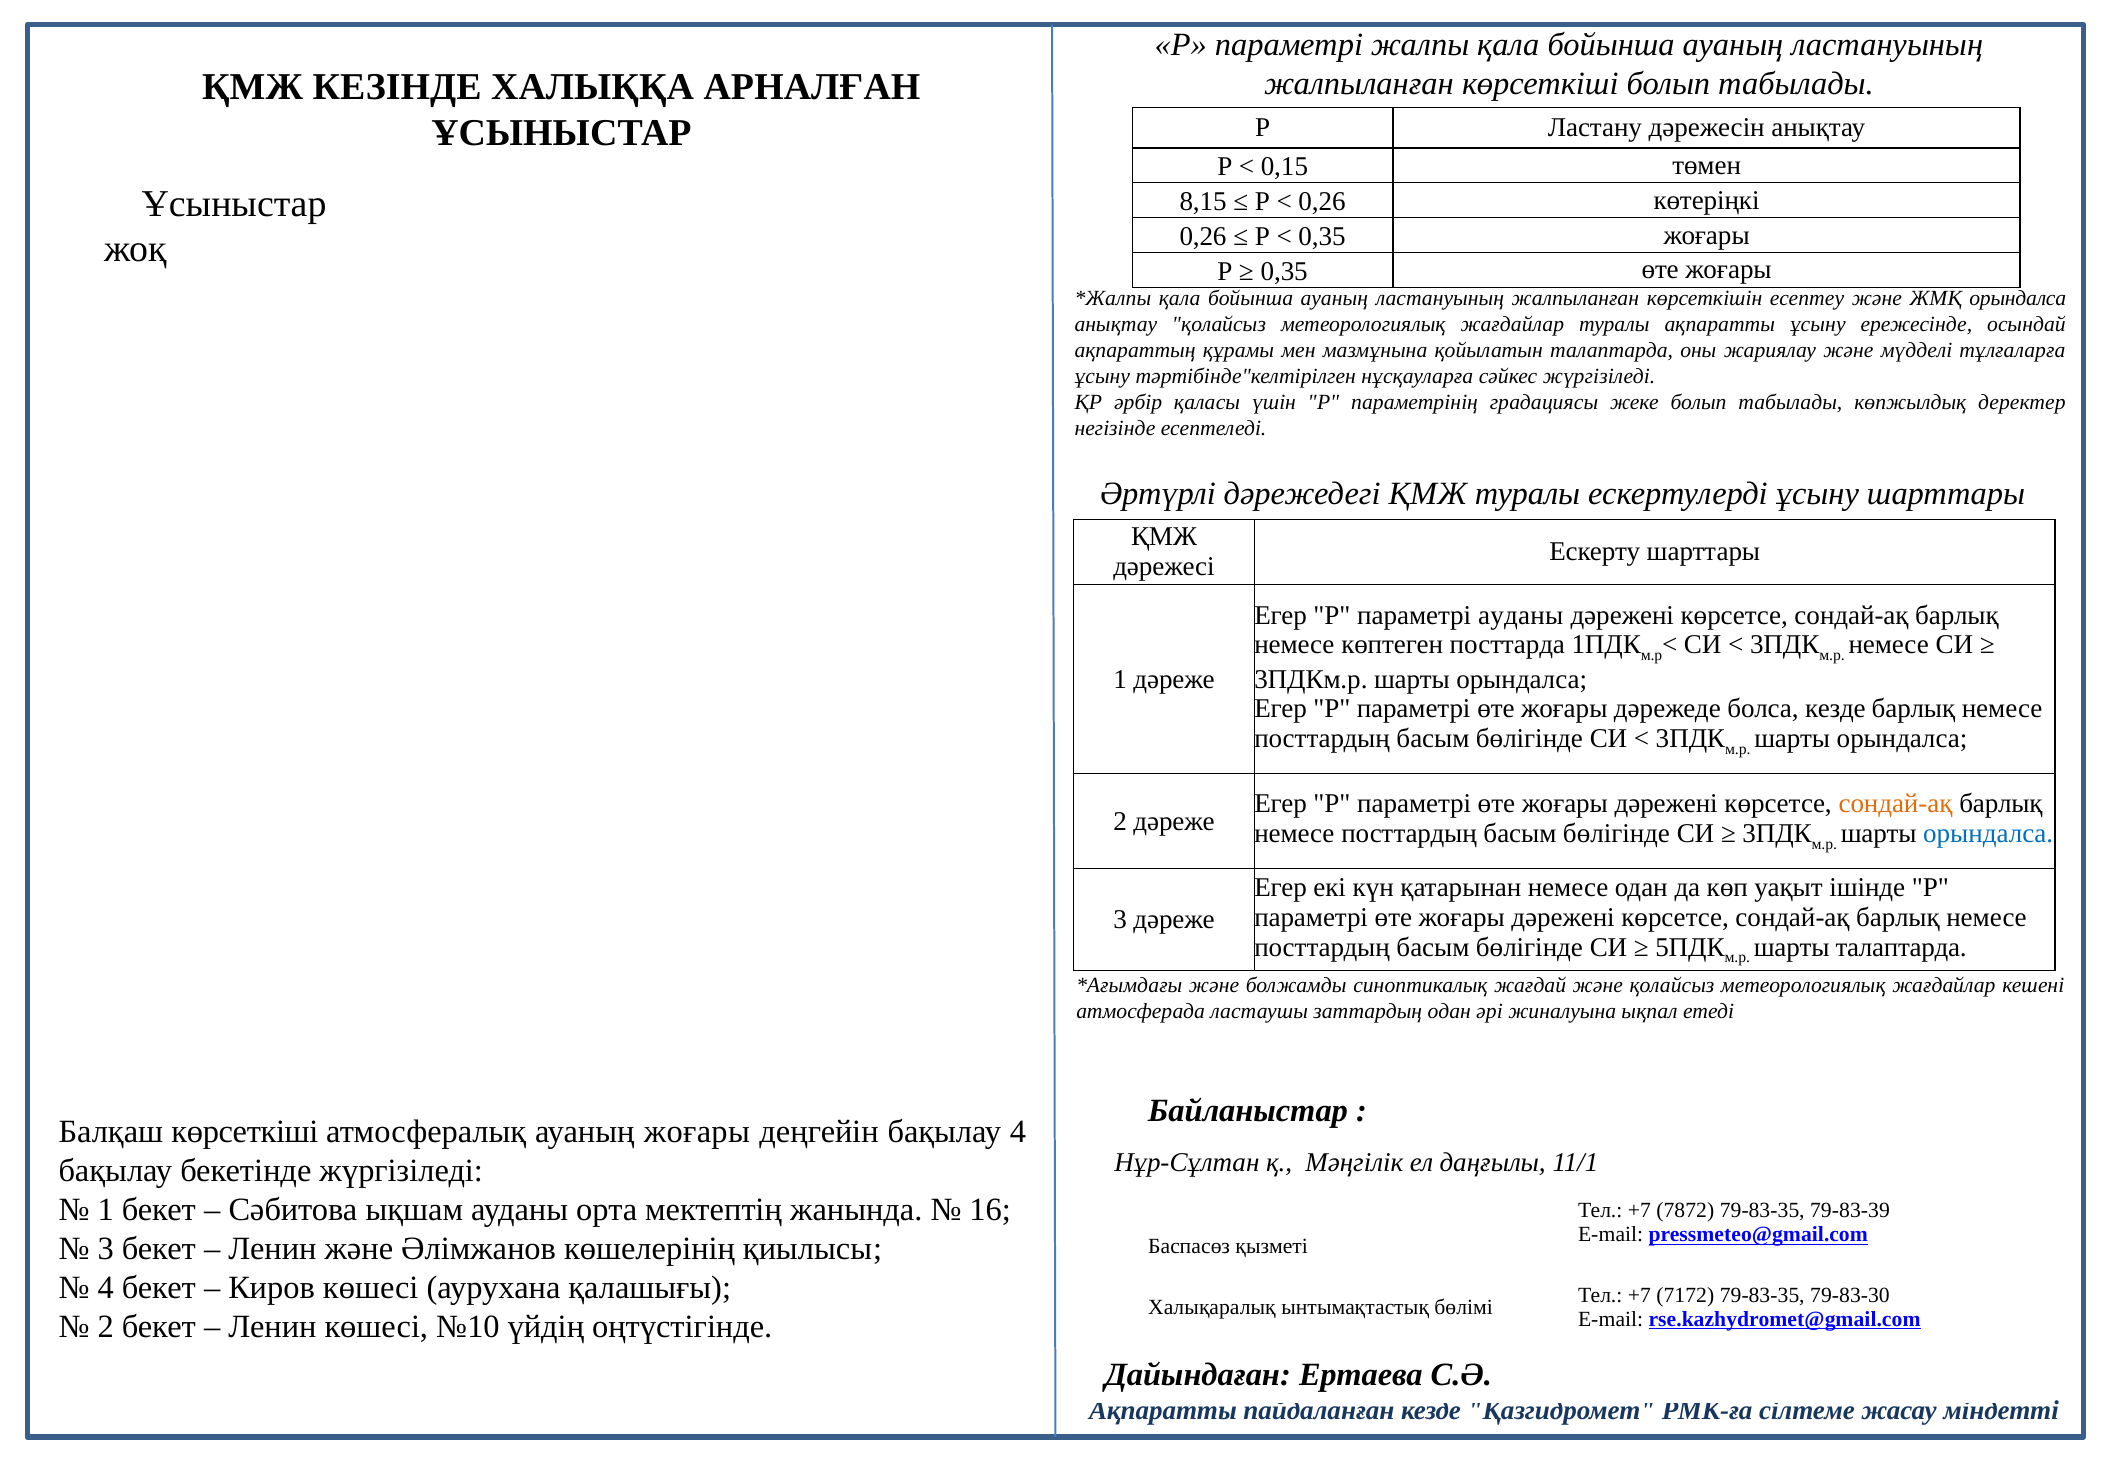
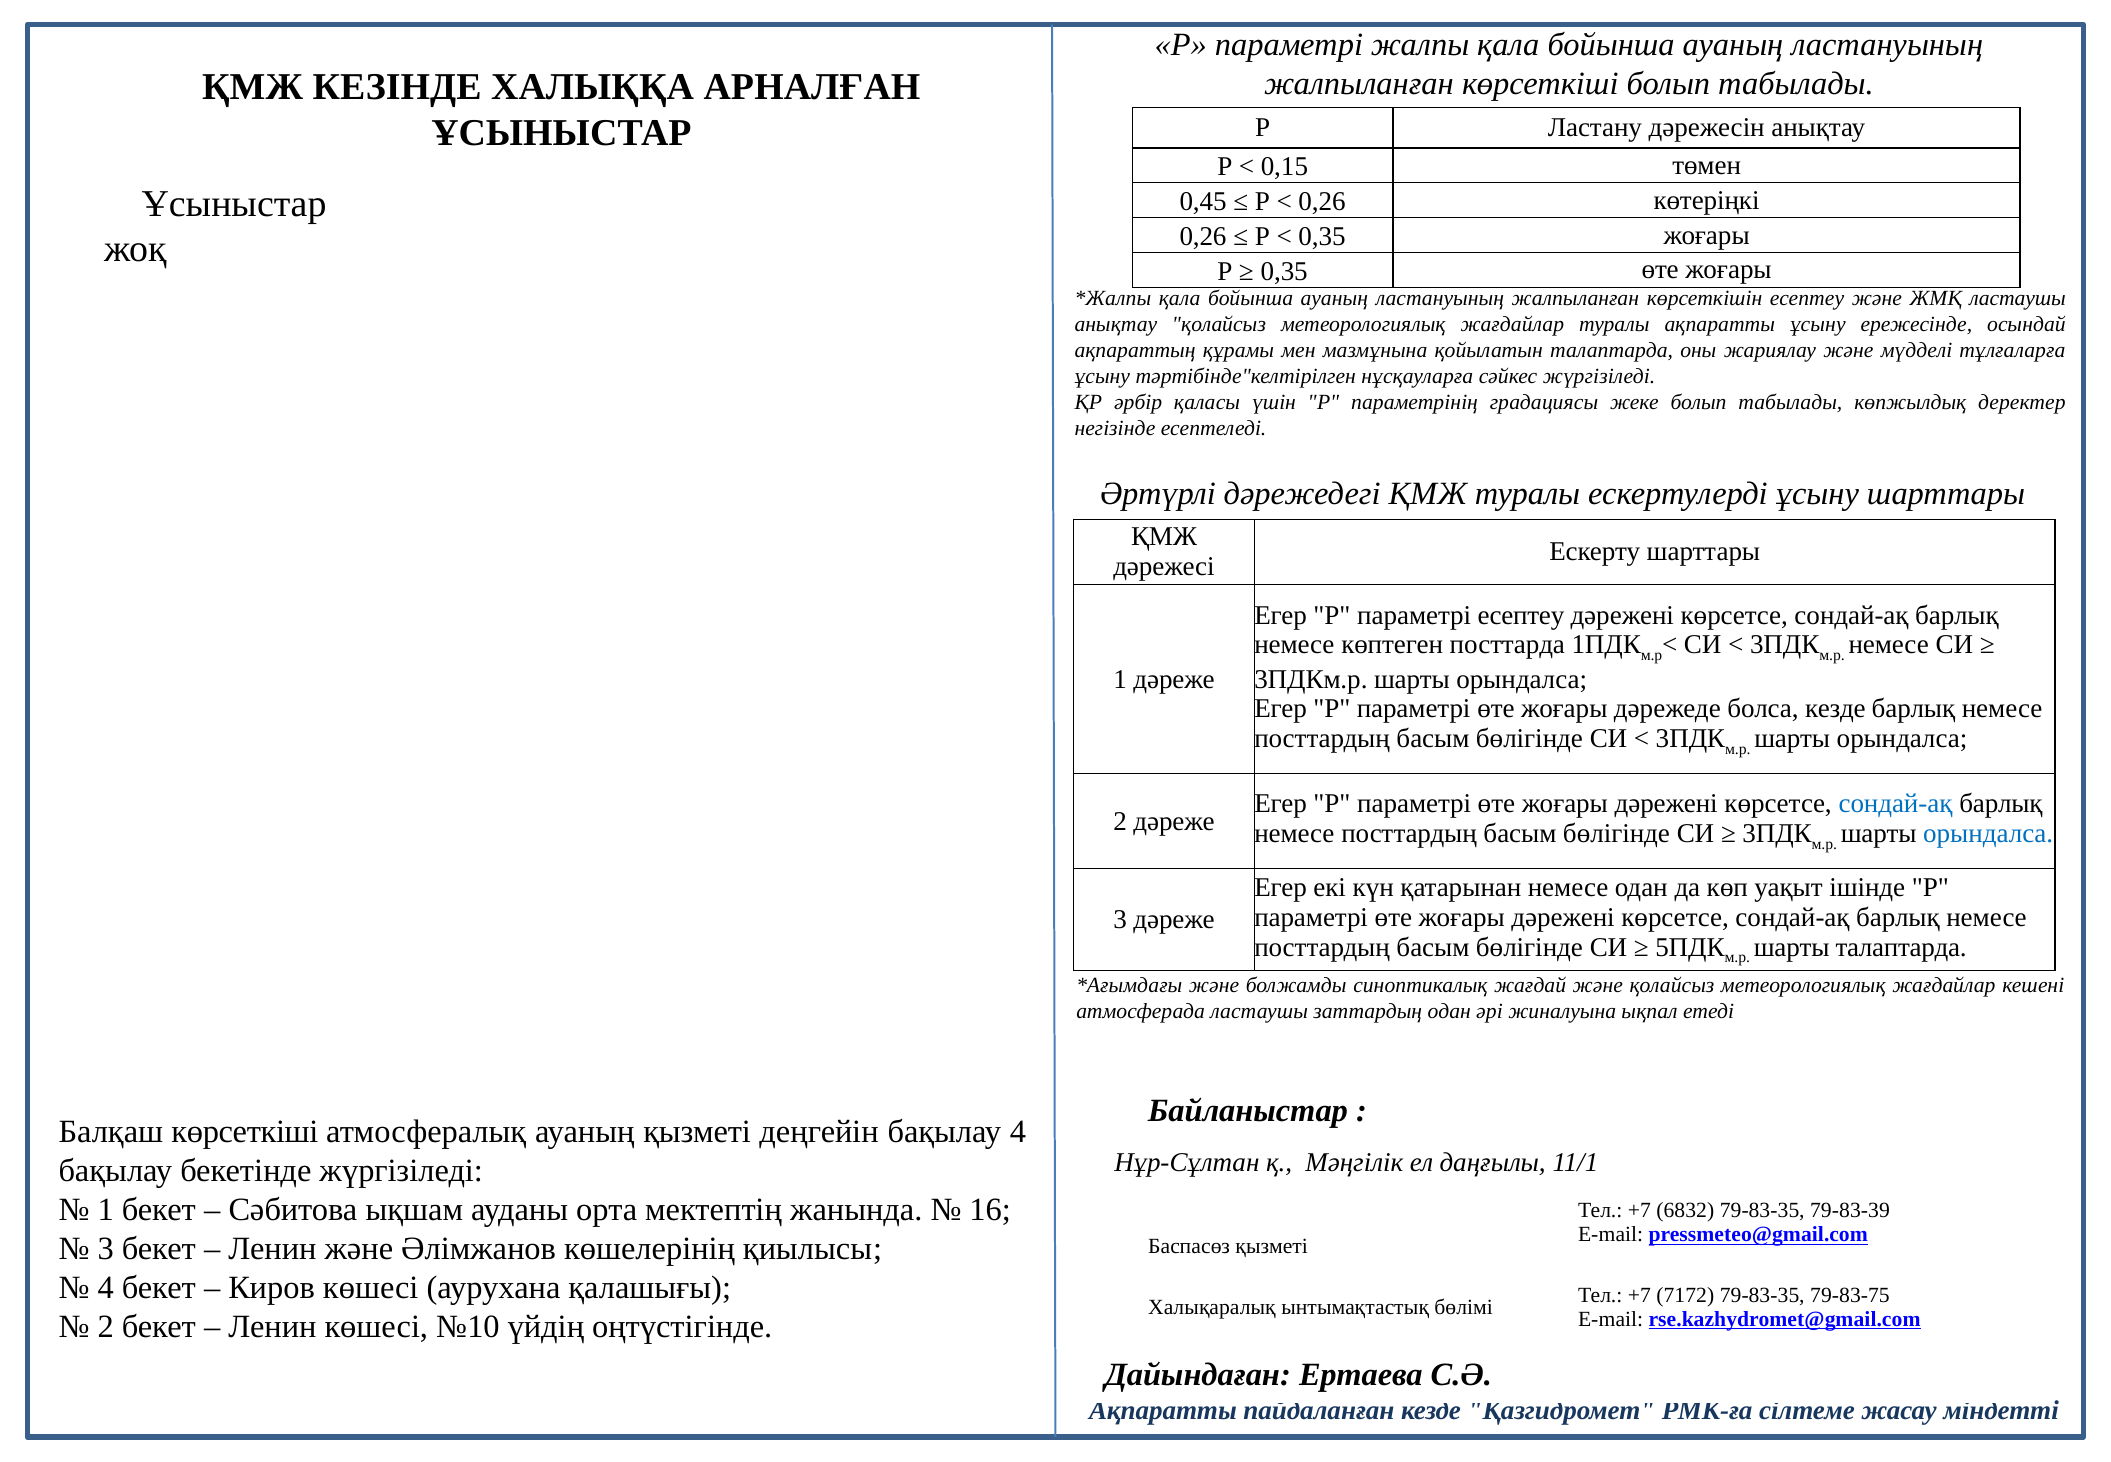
8,15: 8,15 -> 0,45
ЖМҚ орындалса: орындалса -> ластаушы
параметрі ауданы: ауданы -> есептеу
сондай-ақ at (1895, 804) colour: orange -> blue
ауаның жоғары: жоғары -> қызметі
7872: 7872 -> 6832
79-83-30: 79-83-30 -> 79-83-75
